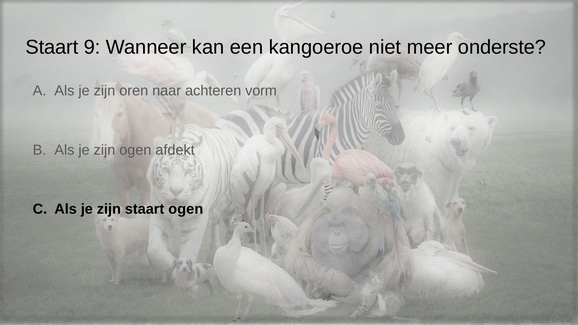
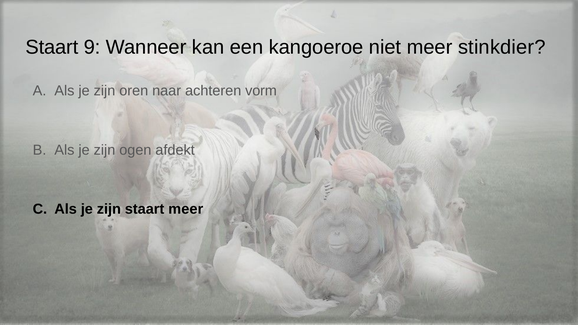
onderste: onderste -> stinkdier
staart ogen: ogen -> meer
